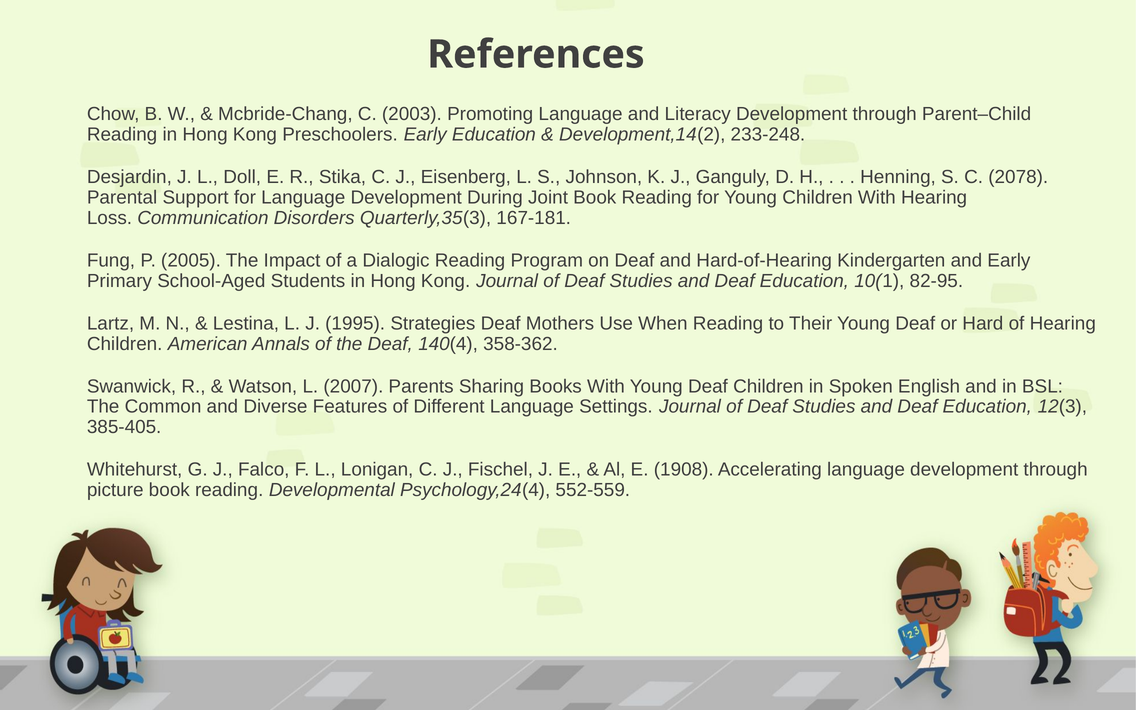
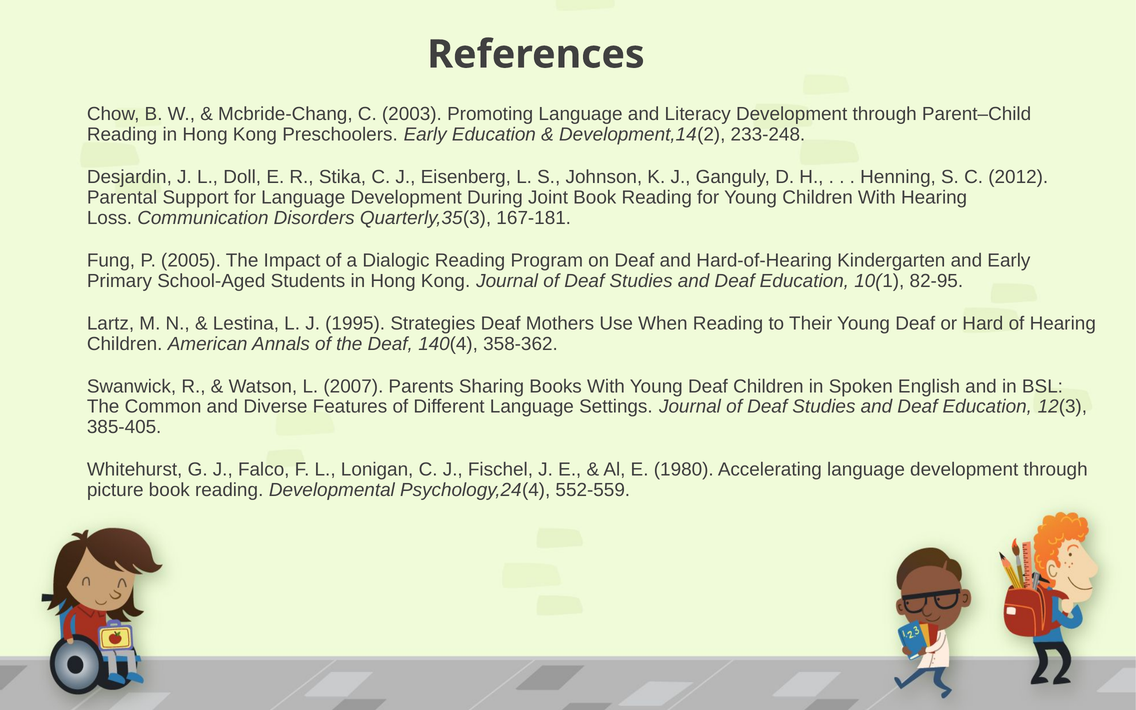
2078: 2078 -> 2012
1908: 1908 -> 1980
